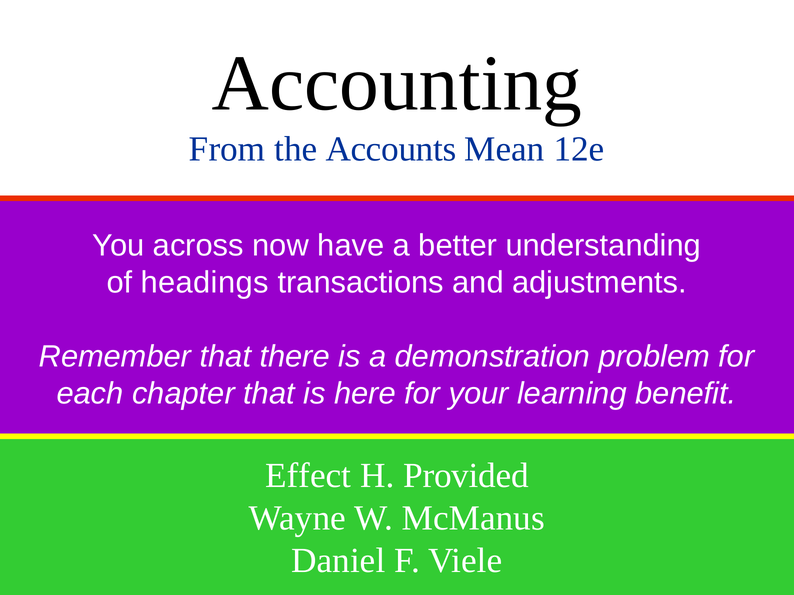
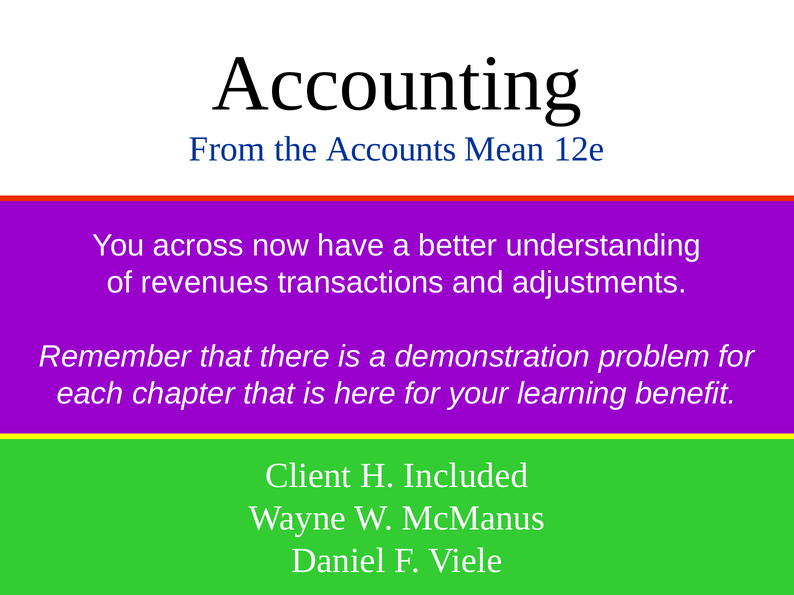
headings: headings -> revenues
Effect: Effect -> Client
Provided: Provided -> Included
